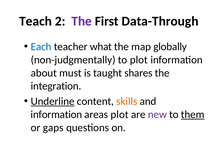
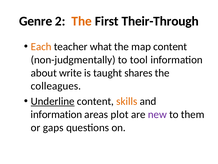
Teach: Teach -> Genre
The at (82, 21) colour: purple -> orange
Data-Through: Data-Through -> Their-Through
Each colour: blue -> orange
map globally: globally -> content
to plot: plot -> tool
must: must -> write
integration: integration -> colleagues
them underline: present -> none
